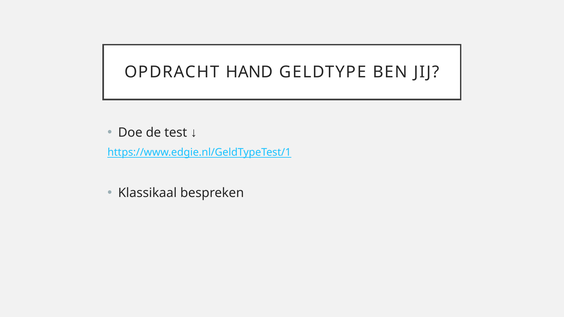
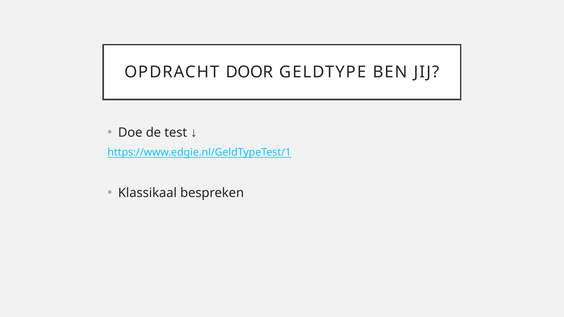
HAND: HAND -> DOOR
